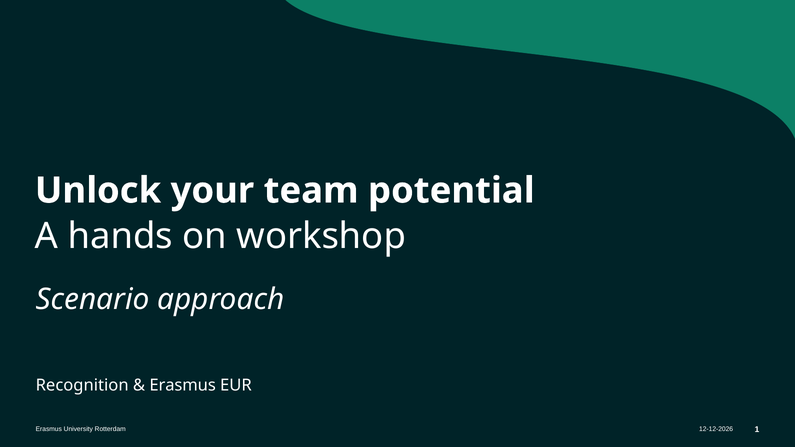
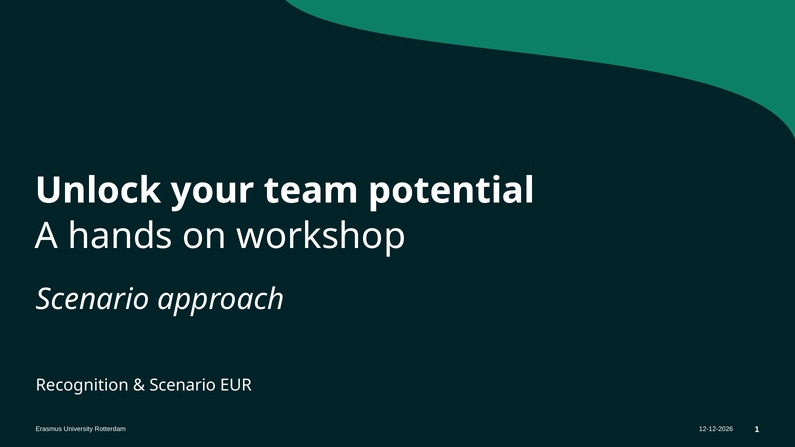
Erasmus at (183, 385): Erasmus -> Scenario
